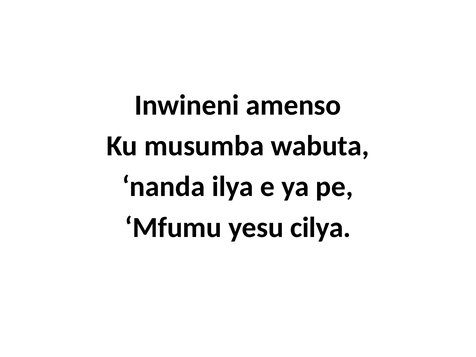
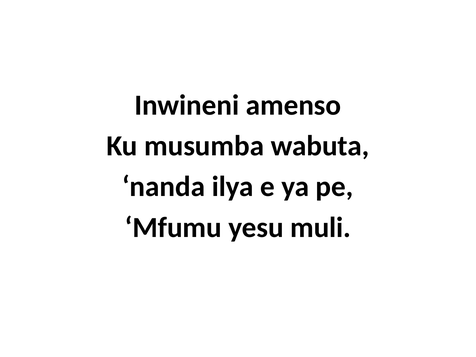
cilya: cilya -> muli
